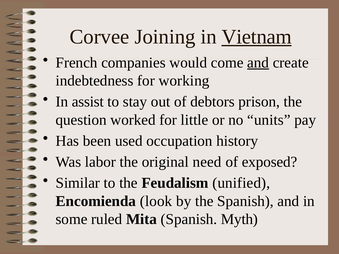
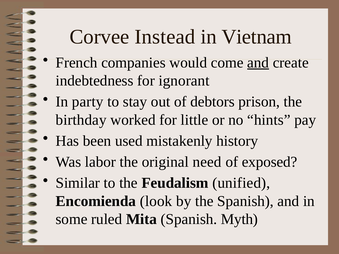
Joining: Joining -> Instead
Vietnam underline: present -> none
working: working -> ignorant
assist: assist -> party
question: question -> birthday
units: units -> hints
occupation: occupation -> mistakenly
